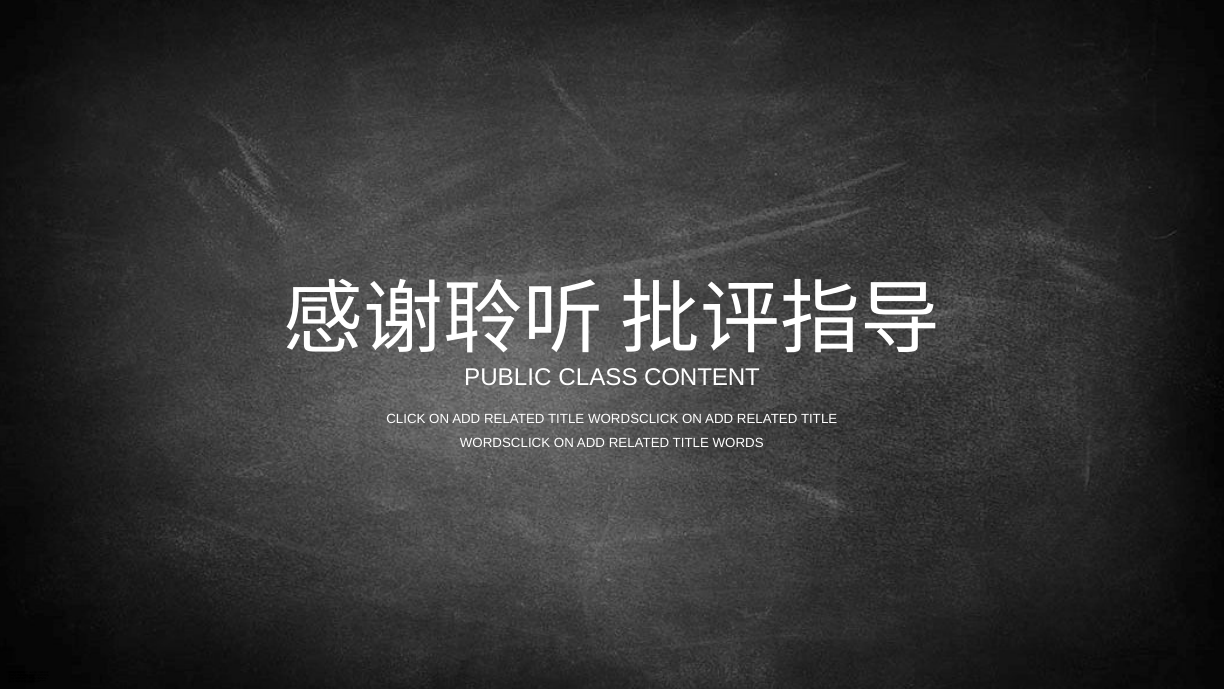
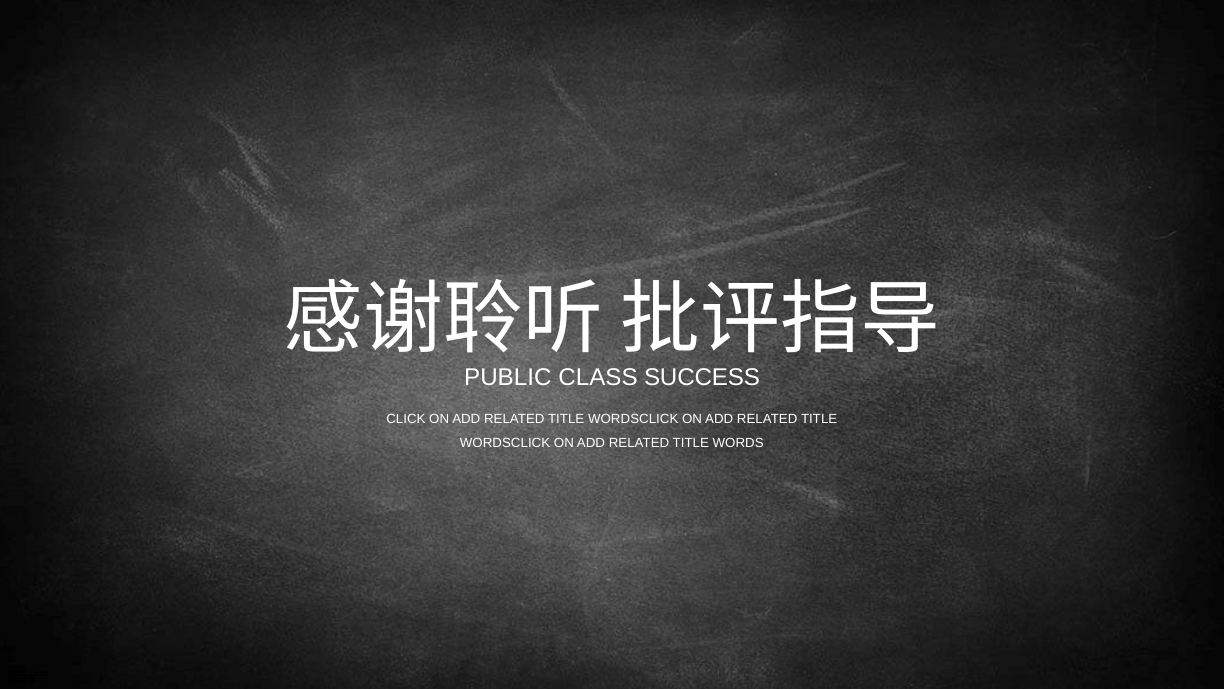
CONTENT: CONTENT -> SUCCESS
